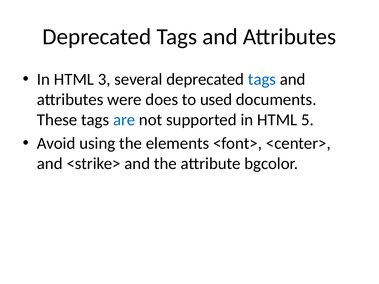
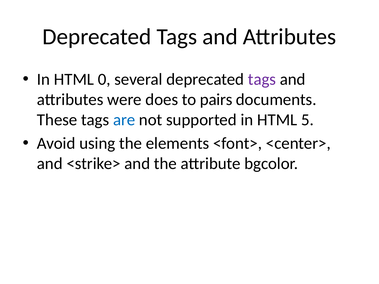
3: 3 -> 0
tags at (262, 80) colour: blue -> purple
used: used -> pairs
